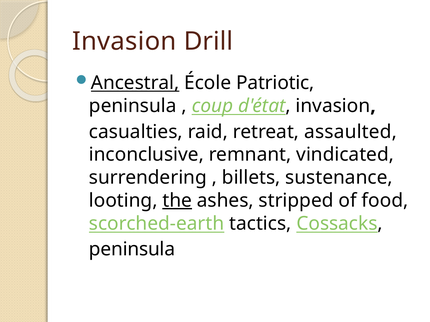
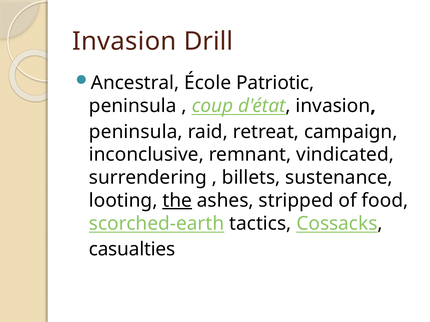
Ancestral underline: present -> none
casualties at (136, 132): casualties -> peninsula
assaulted: assaulted -> campaign
peninsula at (132, 250): peninsula -> casualties
